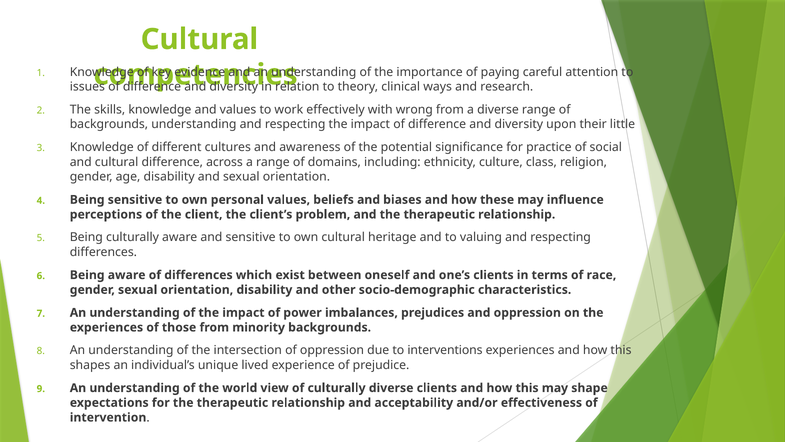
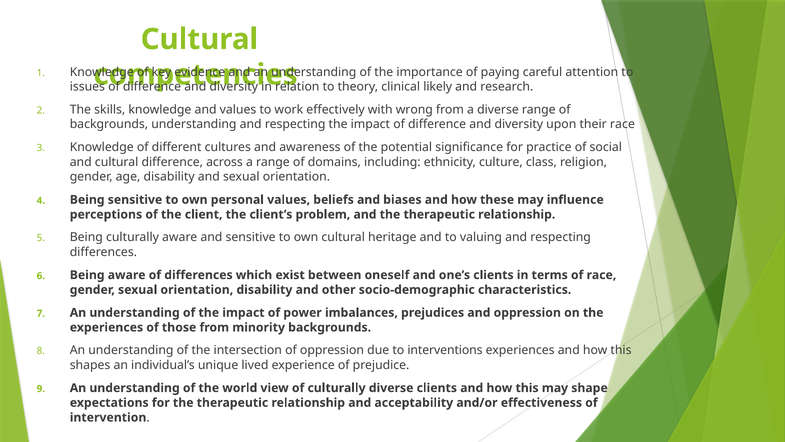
ways: ways -> likely
their little: little -> race
